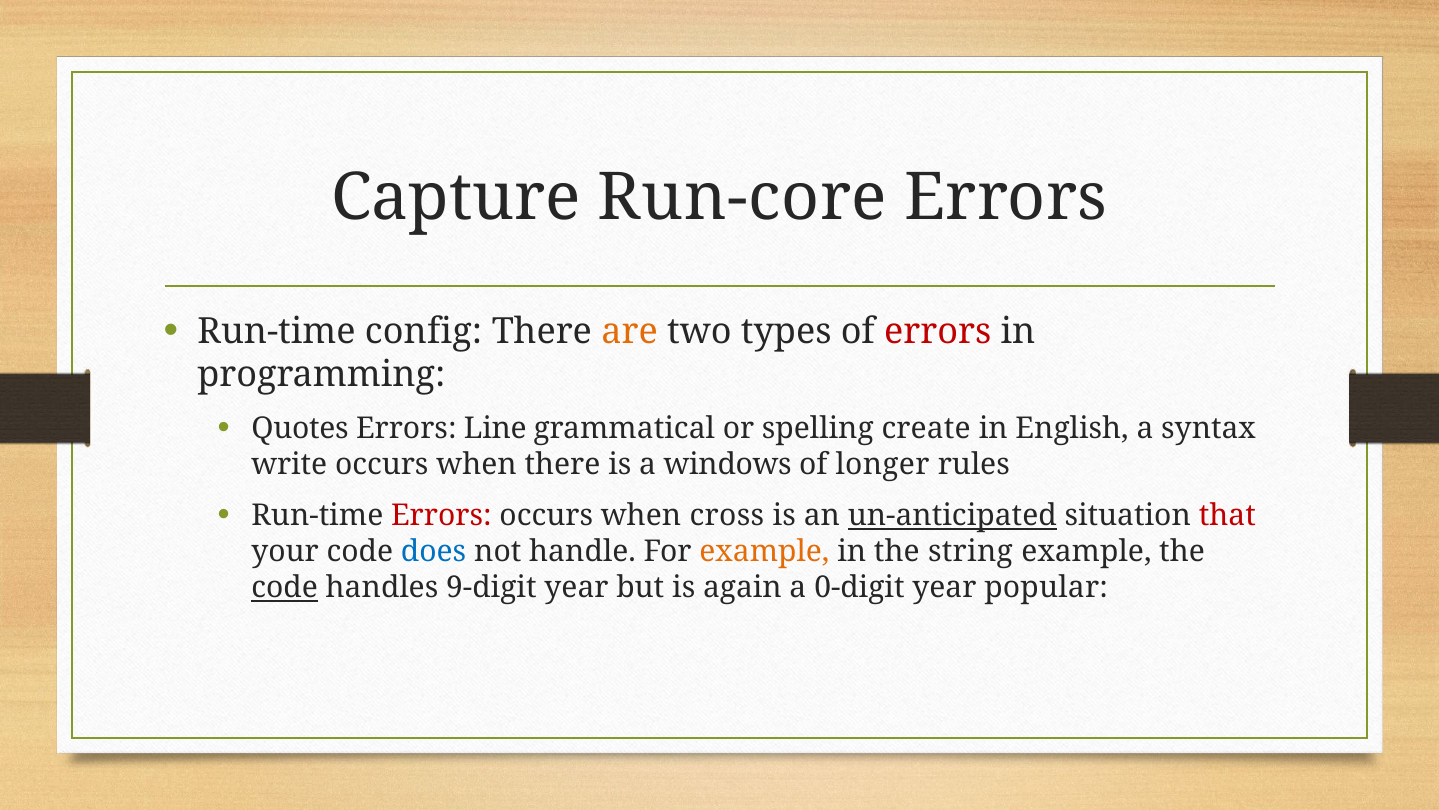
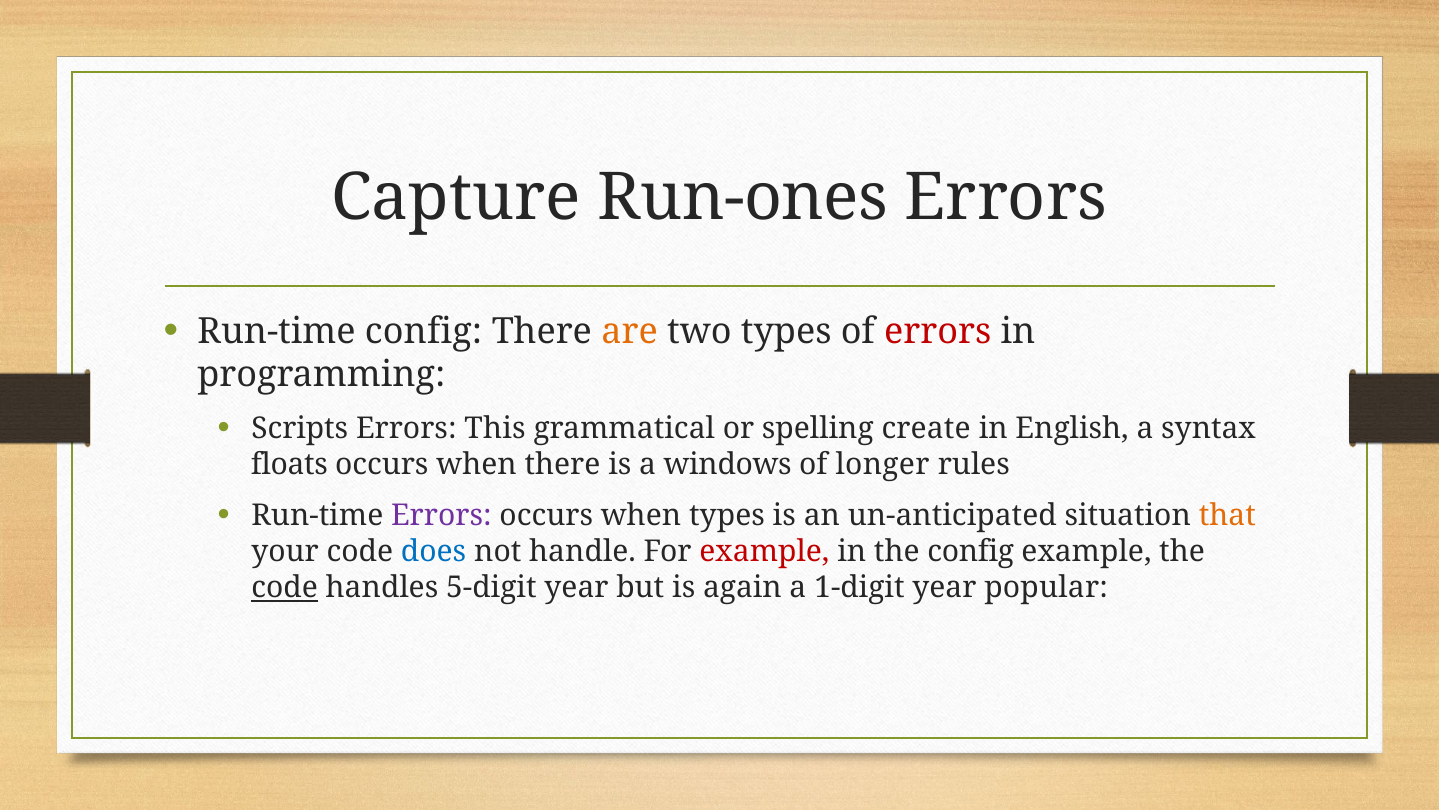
Run-core: Run-core -> Run-ones
Quotes: Quotes -> Scripts
Line: Line -> This
write: write -> floats
Errors at (441, 516) colour: red -> purple
when cross: cross -> types
un-anticipated underline: present -> none
that colour: red -> orange
example at (764, 552) colour: orange -> red
the string: string -> config
9-digit: 9-digit -> 5-digit
0-digit: 0-digit -> 1-digit
